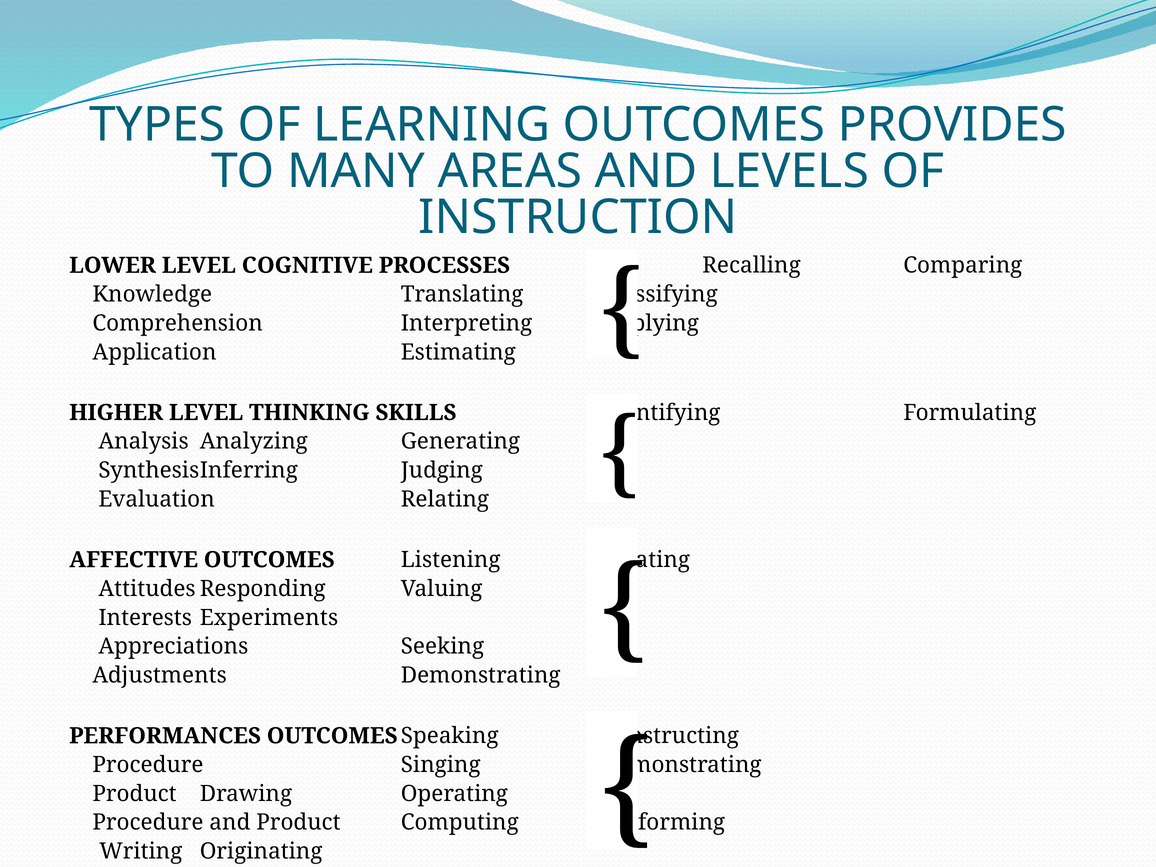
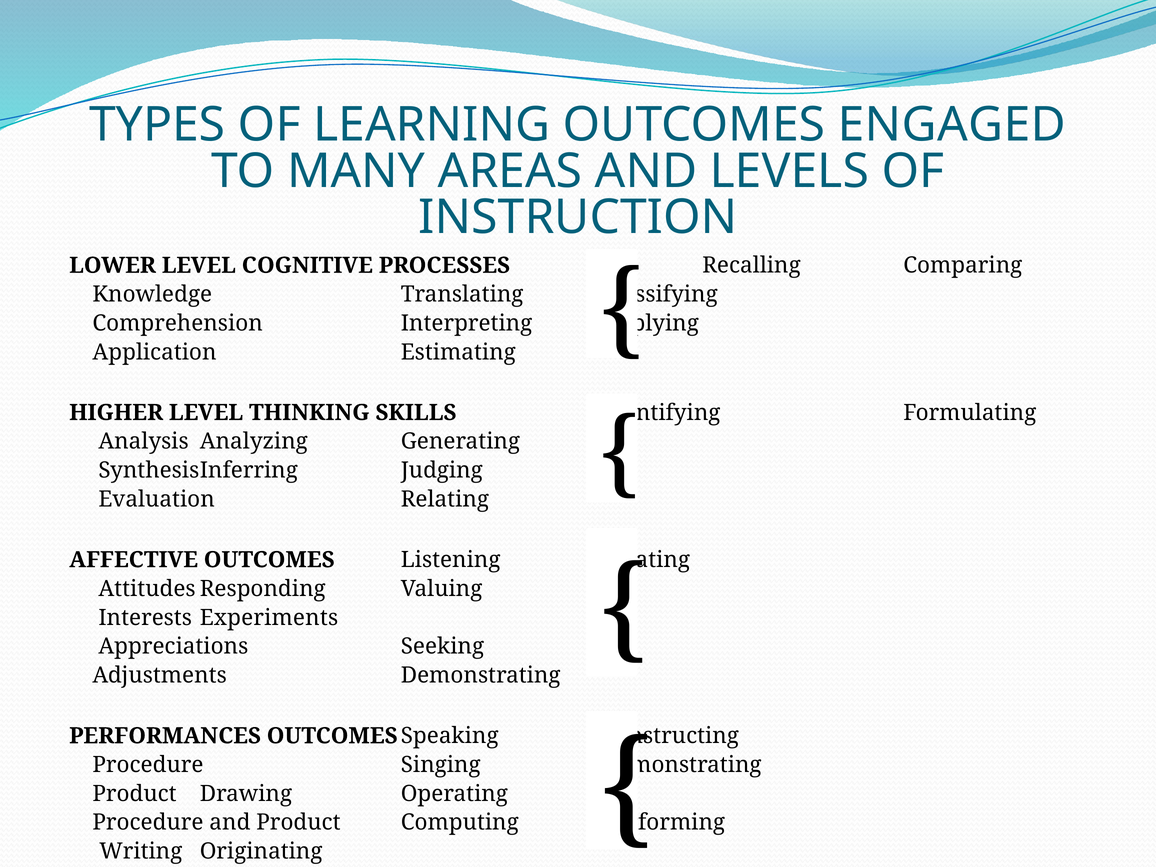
PROVIDES: PROVIDES -> ENGAGED
